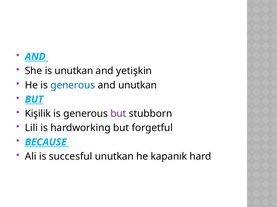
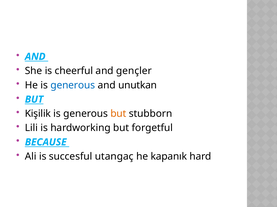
is unutkan: unutkan -> cheerful
yetişkin: yetişkin -> gençler
but at (118, 114) colour: purple -> orange
succesful unutkan: unutkan -> utangaç
